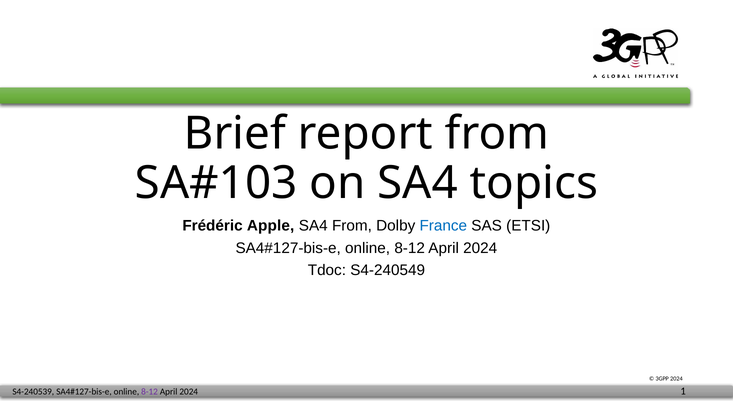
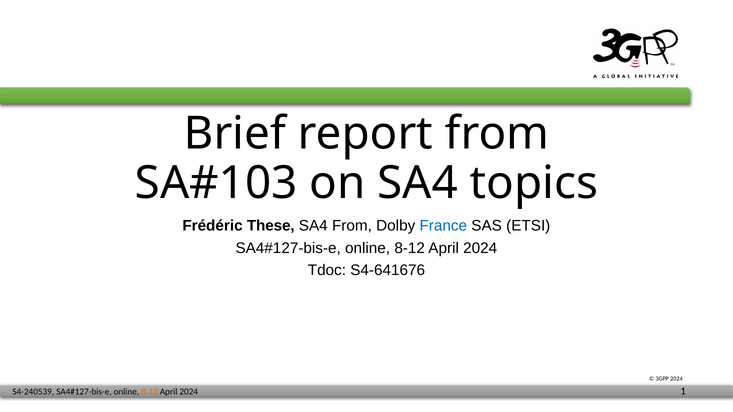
Apple: Apple -> These
S4-240549: S4-240549 -> S4-641676
8-12 at (150, 392) colour: purple -> orange
